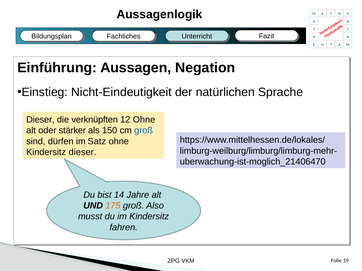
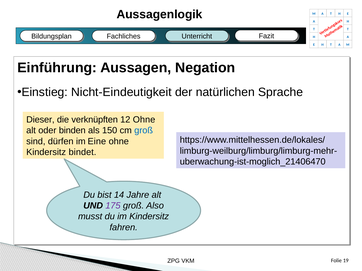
stärker: stärker -> binden
Satz: Satz -> Eine
Kindersitz dieser: dieser -> bindet
175 colour: orange -> purple
